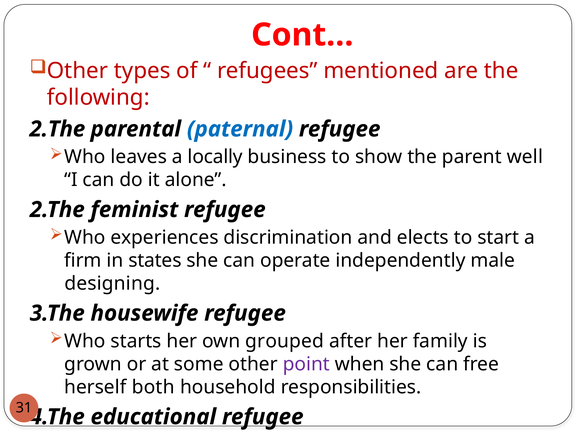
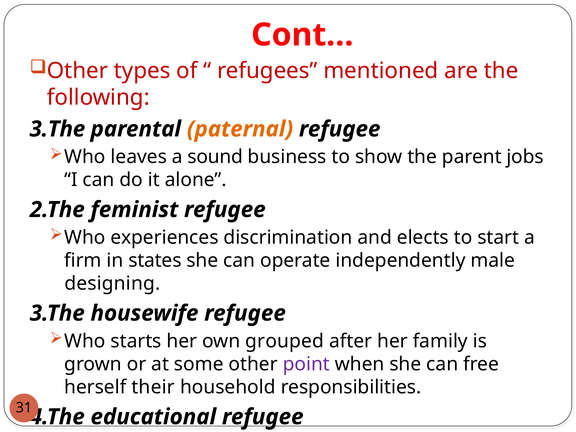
2.The at (57, 129): 2.The -> 3.The
paternal colour: blue -> orange
locally: locally -> sound
well: well -> jobs
both: both -> their
